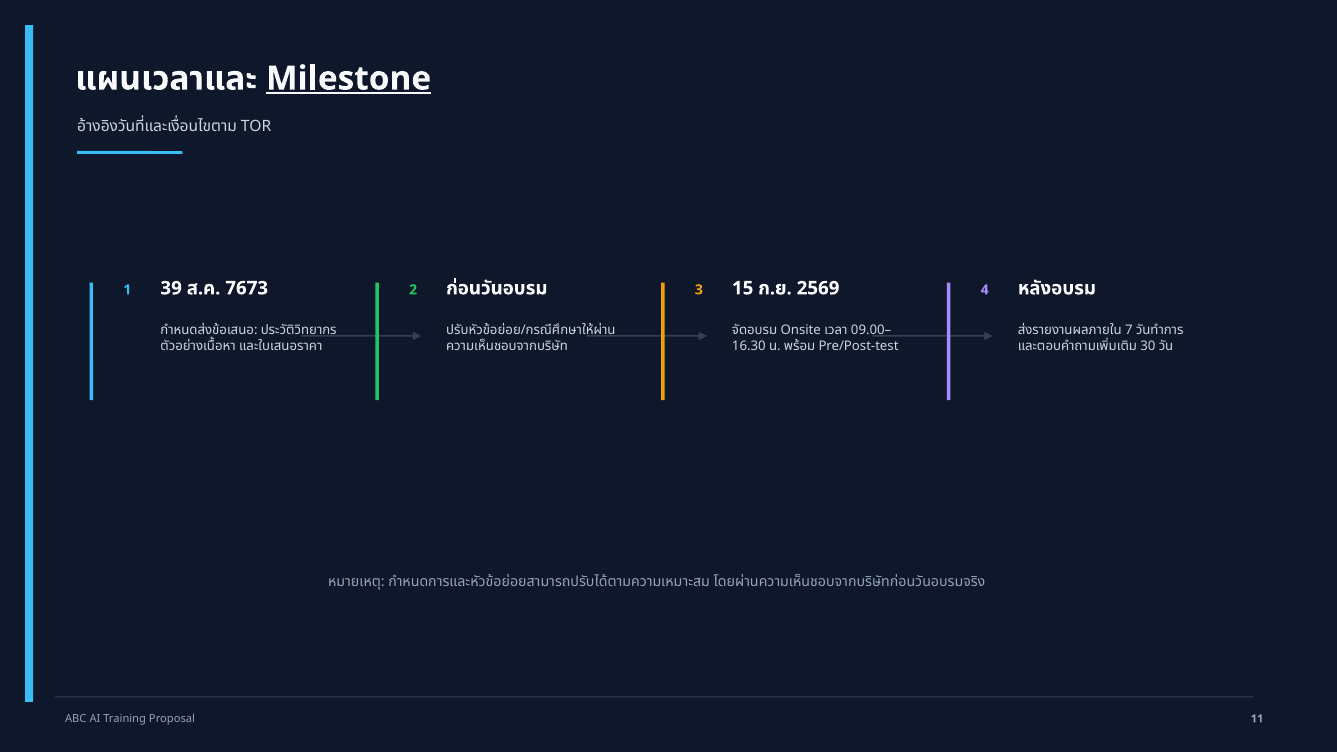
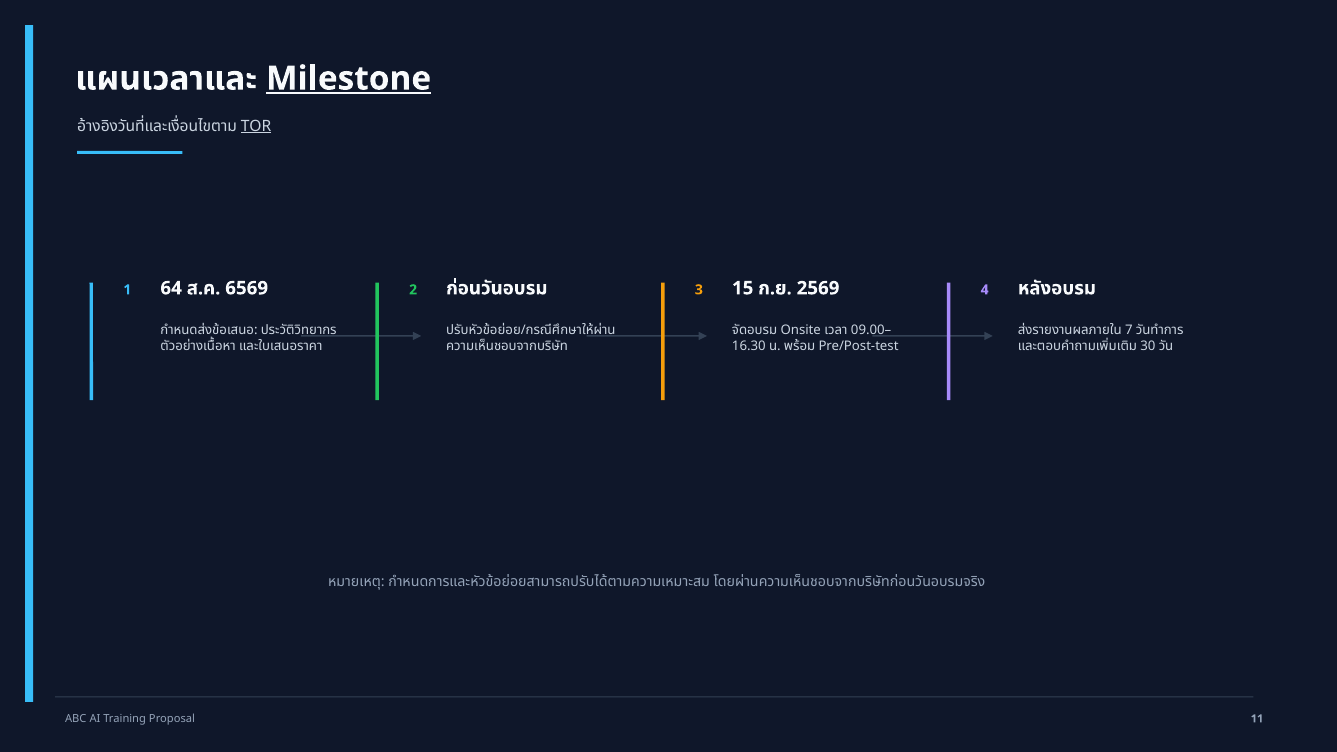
TOR underline: none -> present
39: 39 -> 64
7673: 7673 -> 6569
